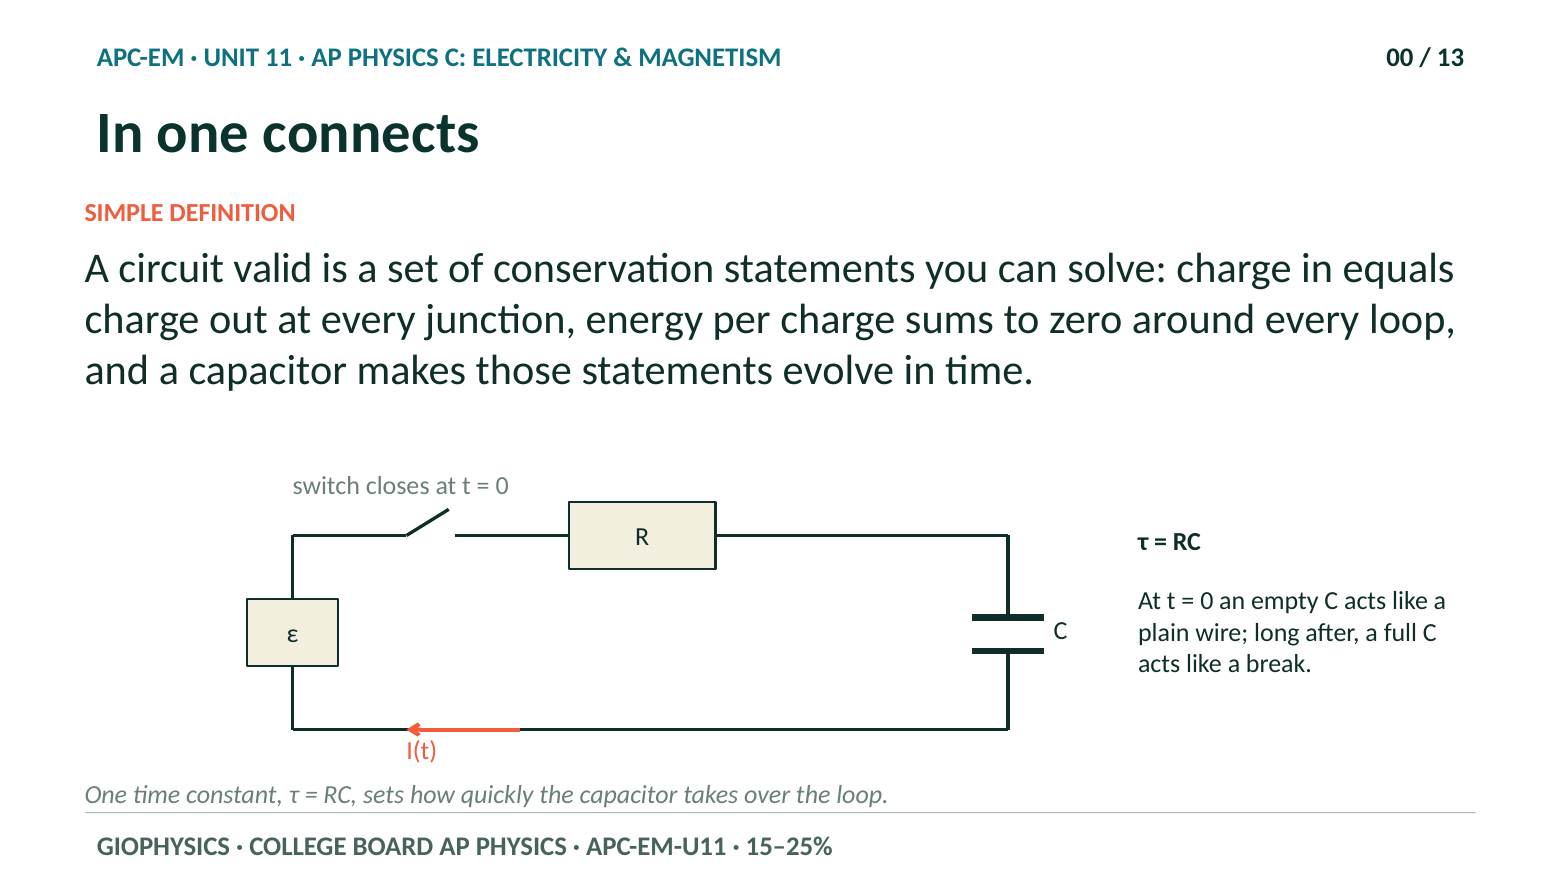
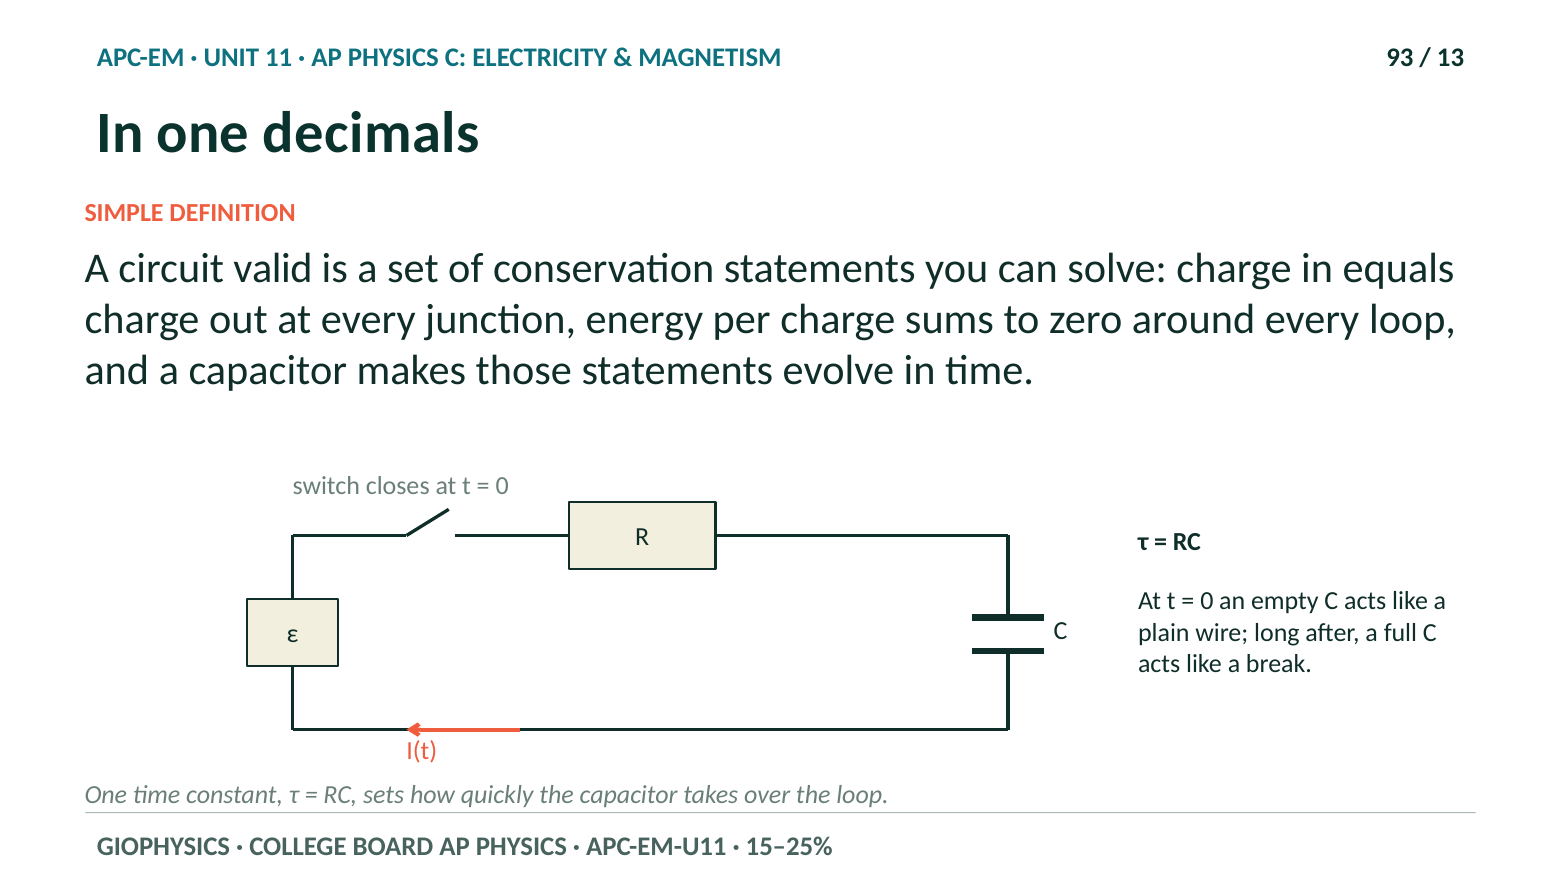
00: 00 -> 93
connects: connects -> decimals
